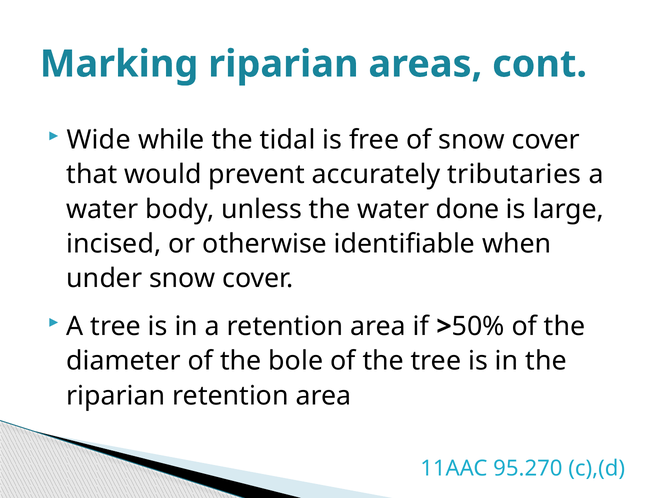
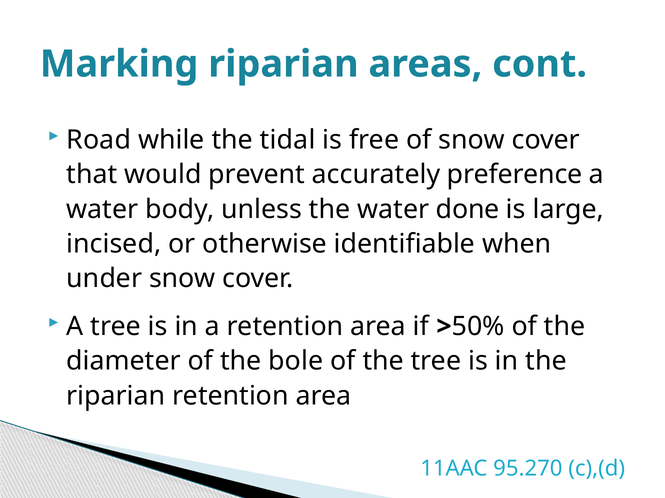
Wide: Wide -> Road
tributaries: tributaries -> preference
